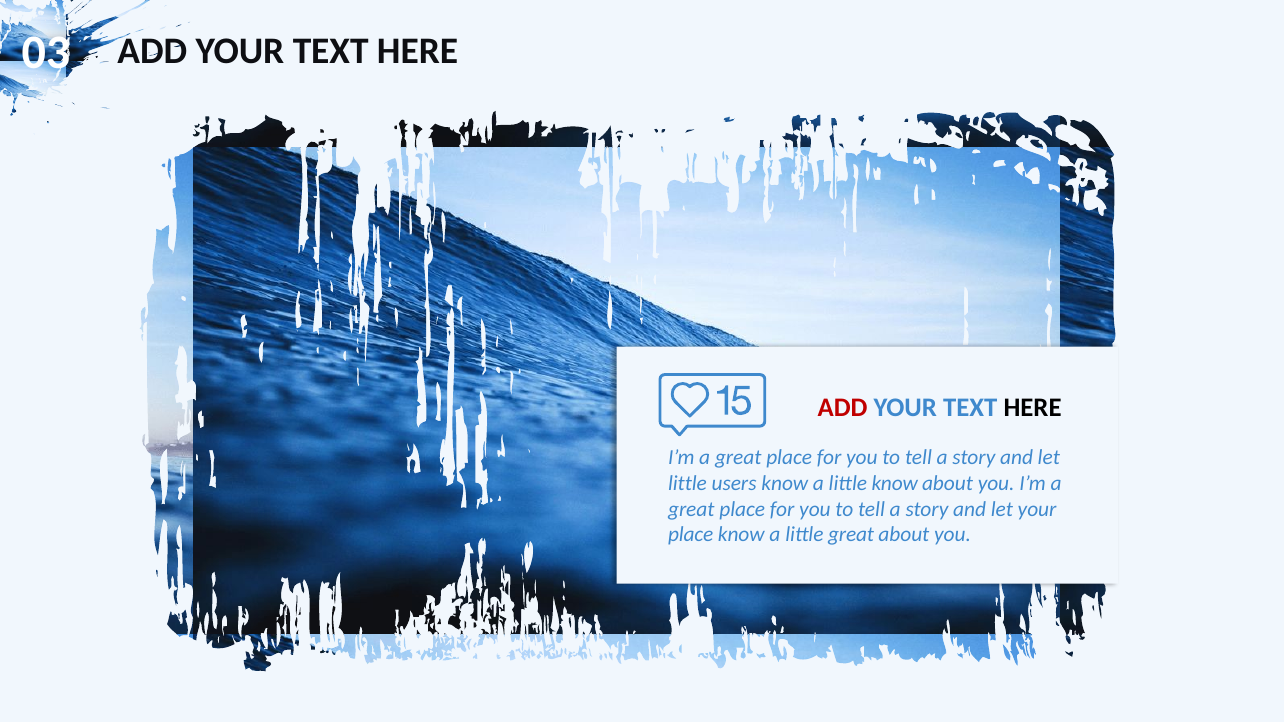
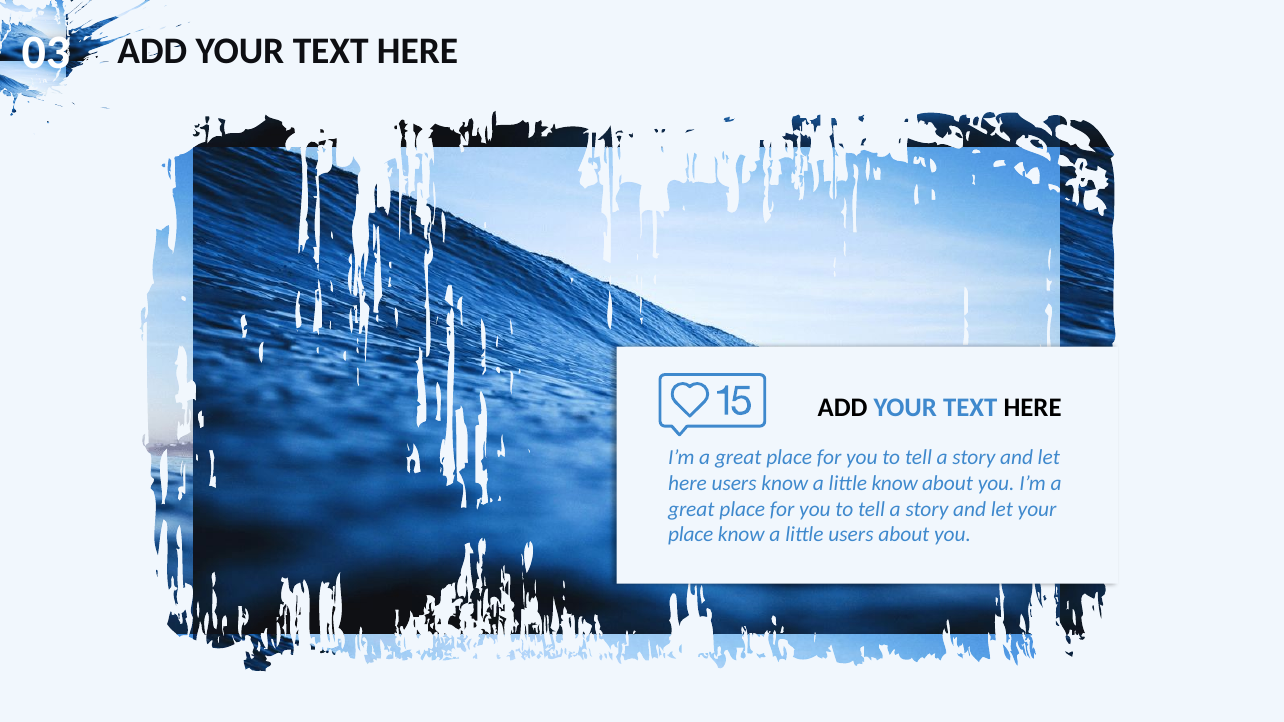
ADD at (843, 408) colour: red -> black
little at (688, 484): little -> here
little great: great -> users
